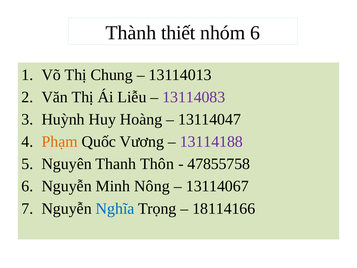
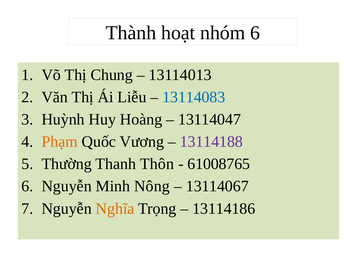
thiết: thiết -> hoạt
13114083 colour: purple -> blue
Nguyên: Nguyên -> Thường
47855758: 47855758 -> 61008765
Nghĩa colour: blue -> orange
18114166: 18114166 -> 13114186
